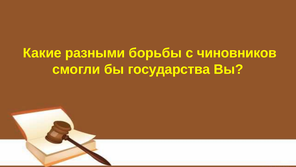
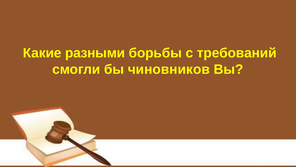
чиновников: чиновников -> требований
государства: государства -> чиновников
